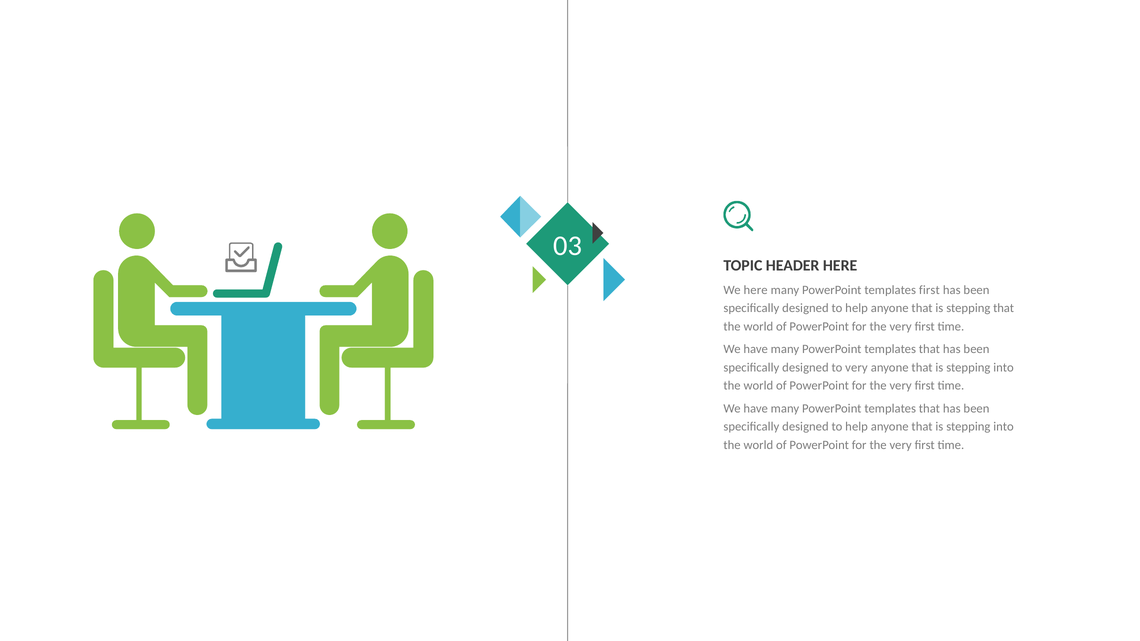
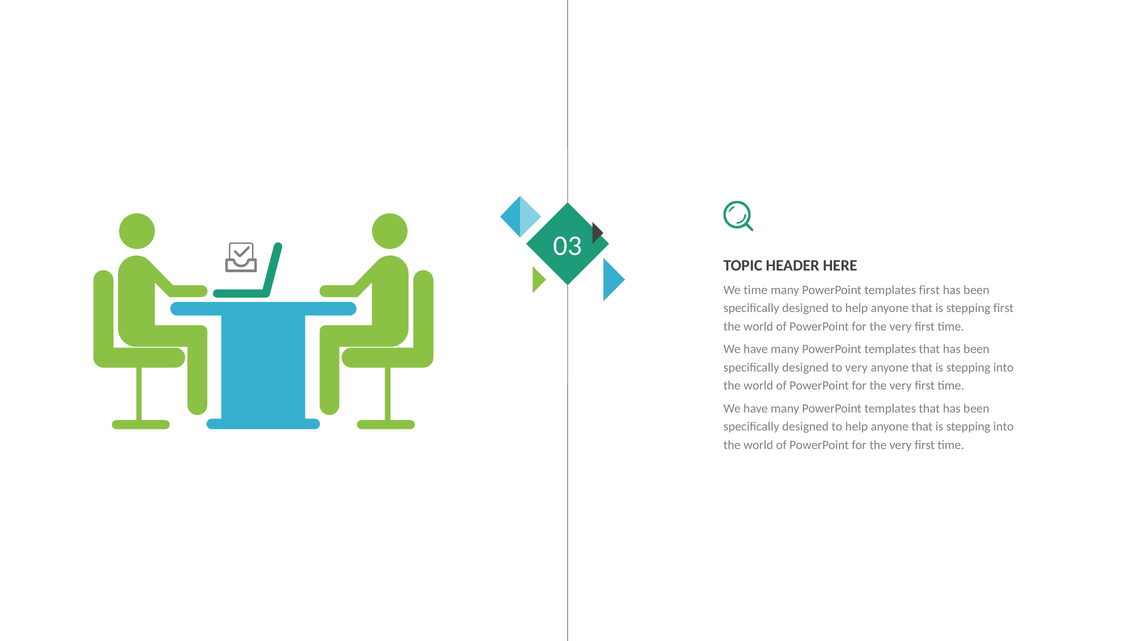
We here: here -> time
stepping that: that -> first
